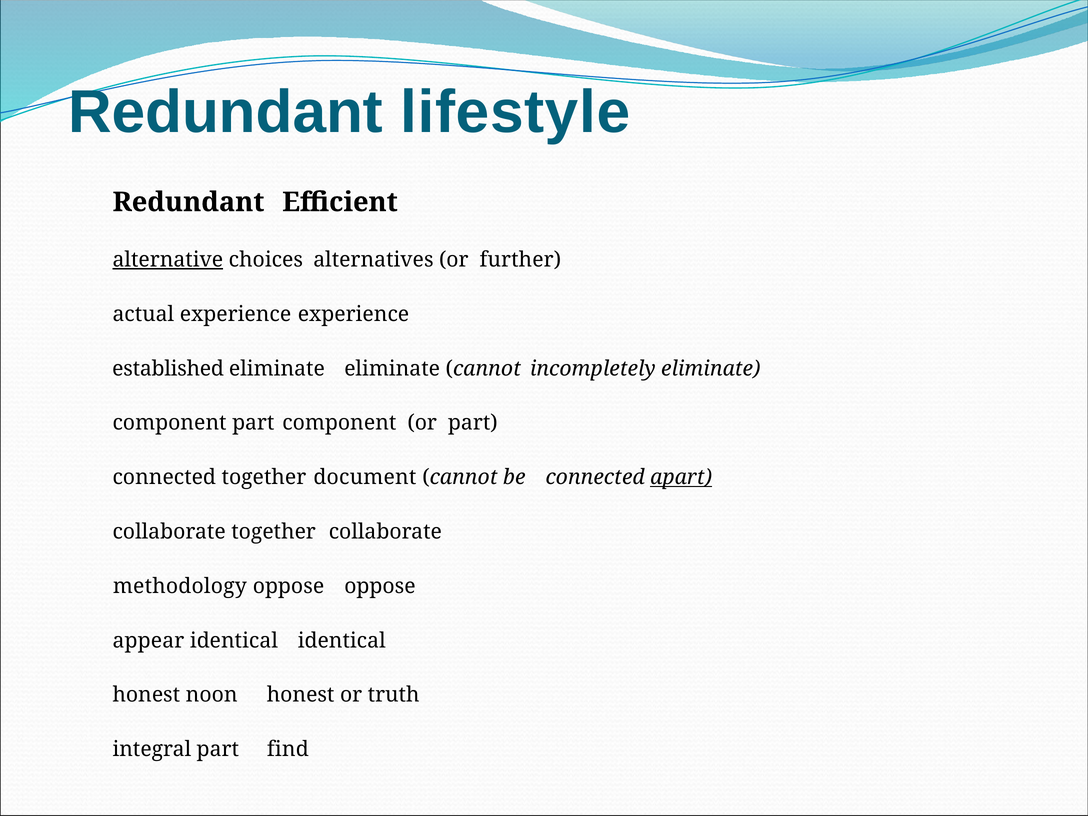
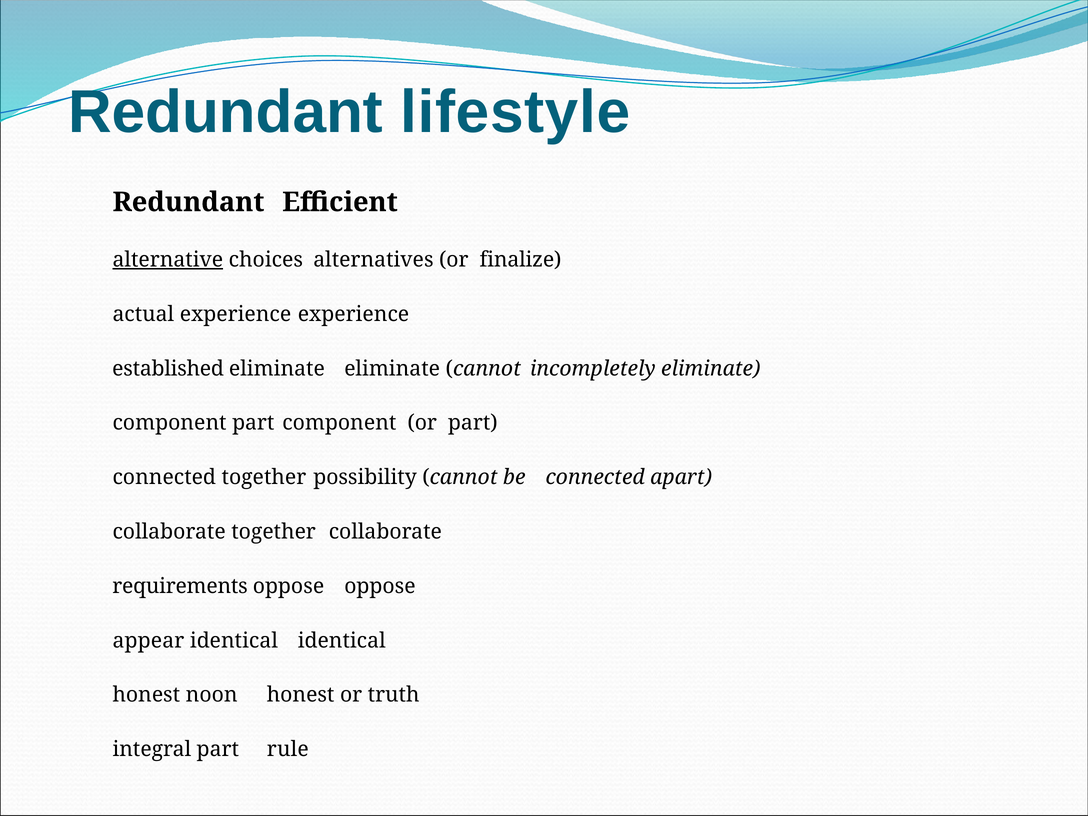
further: further -> finalize
document: document -> possibility
apart underline: present -> none
methodology: methodology -> requirements
find: find -> rule
